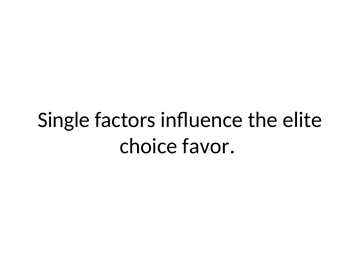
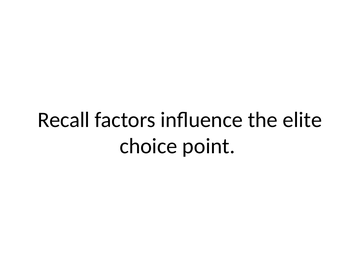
Single: Single -> Recall
favor: favor -> point
